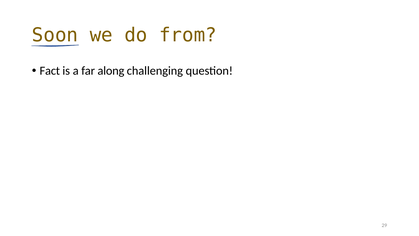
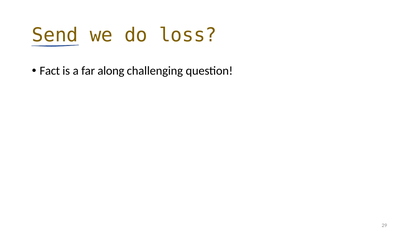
Soon: Soon -> Send
from: from -> loss
